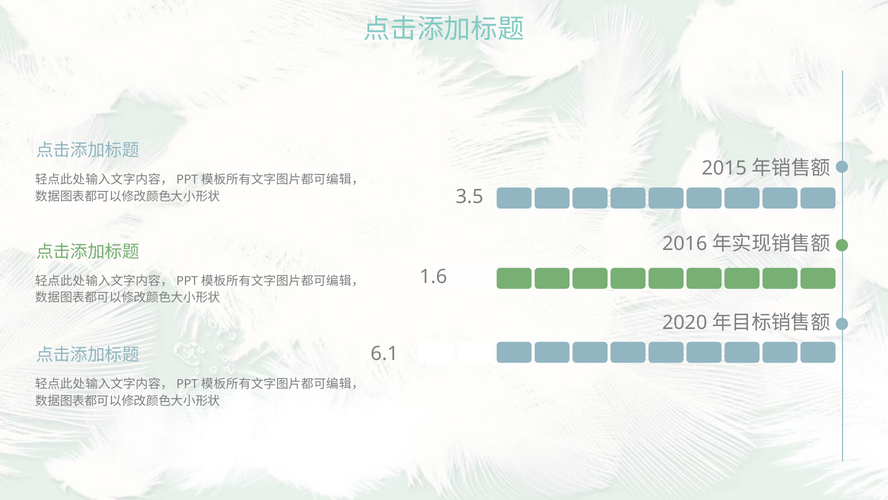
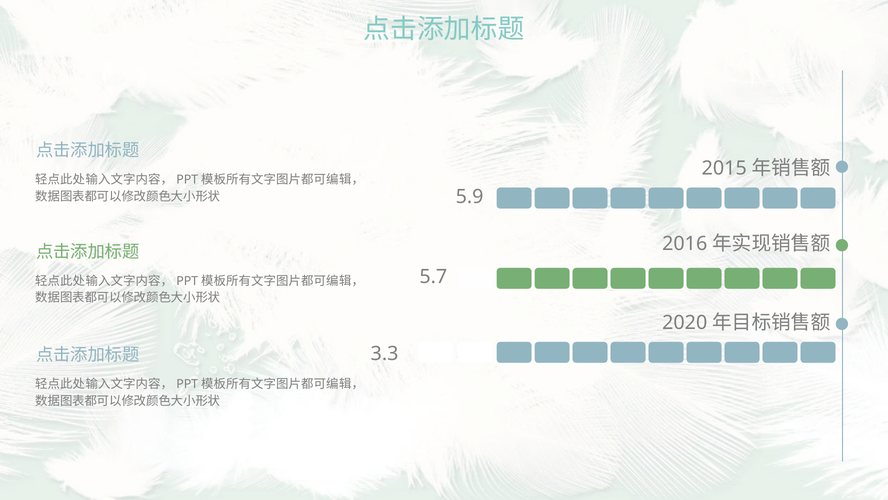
3.5: 3.5 -> 5.9
1.6: 1.6 -> 5.7
6.1: 6.1 -> 3.3
